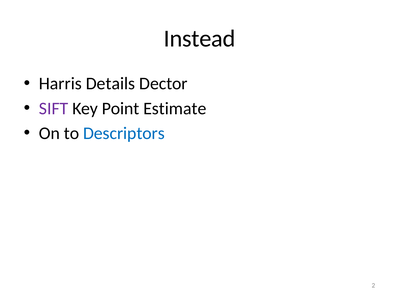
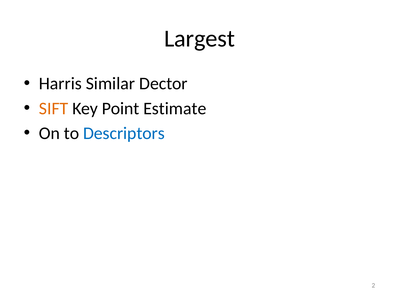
Instead: Instead -> Largest
Details: Details -> Similar
SIFT colour: purple -> orange
